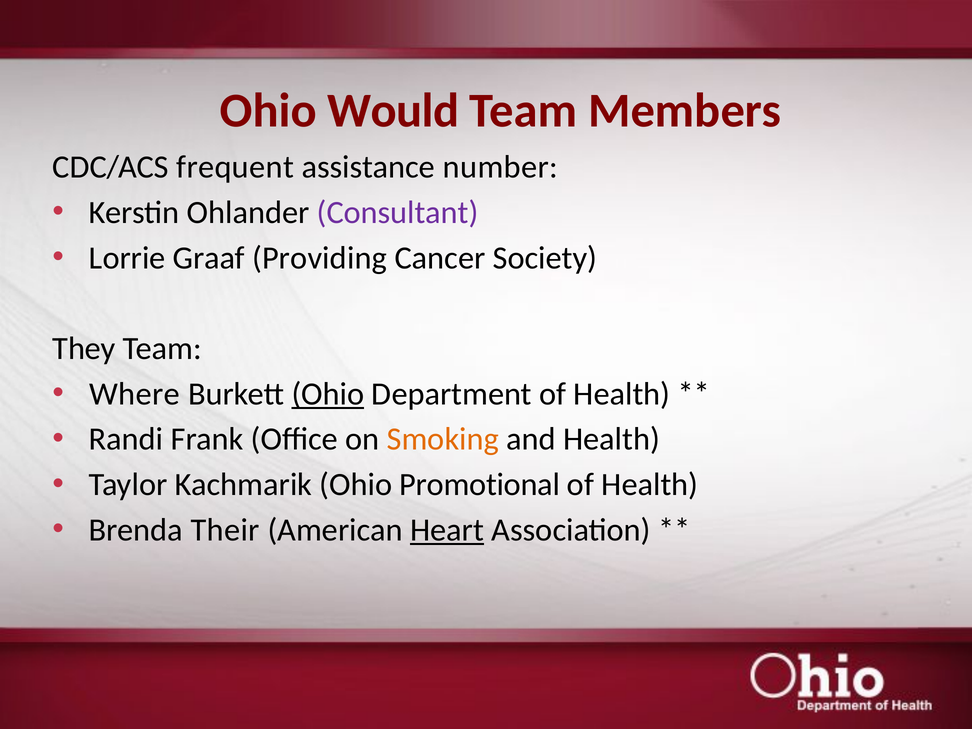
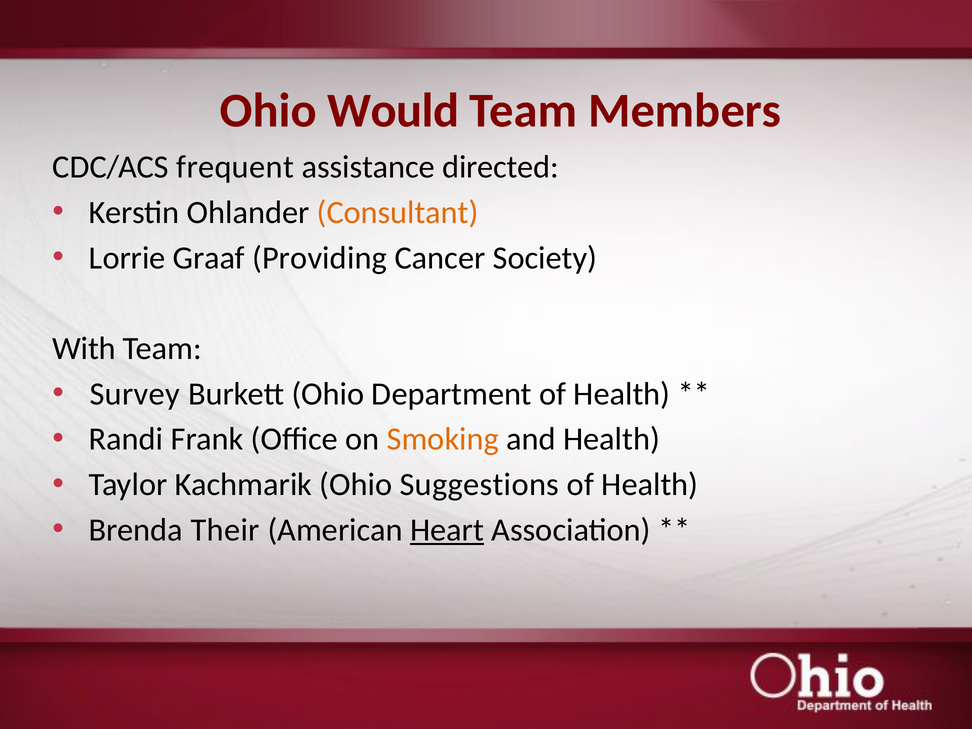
number: number -> directed
Consultant colour: purple -> orange
They: They -> With
Where: Where -> Survey
Ohio at (328, 394) underline: present -> none
Promotional: Promotional -> Suggestions
